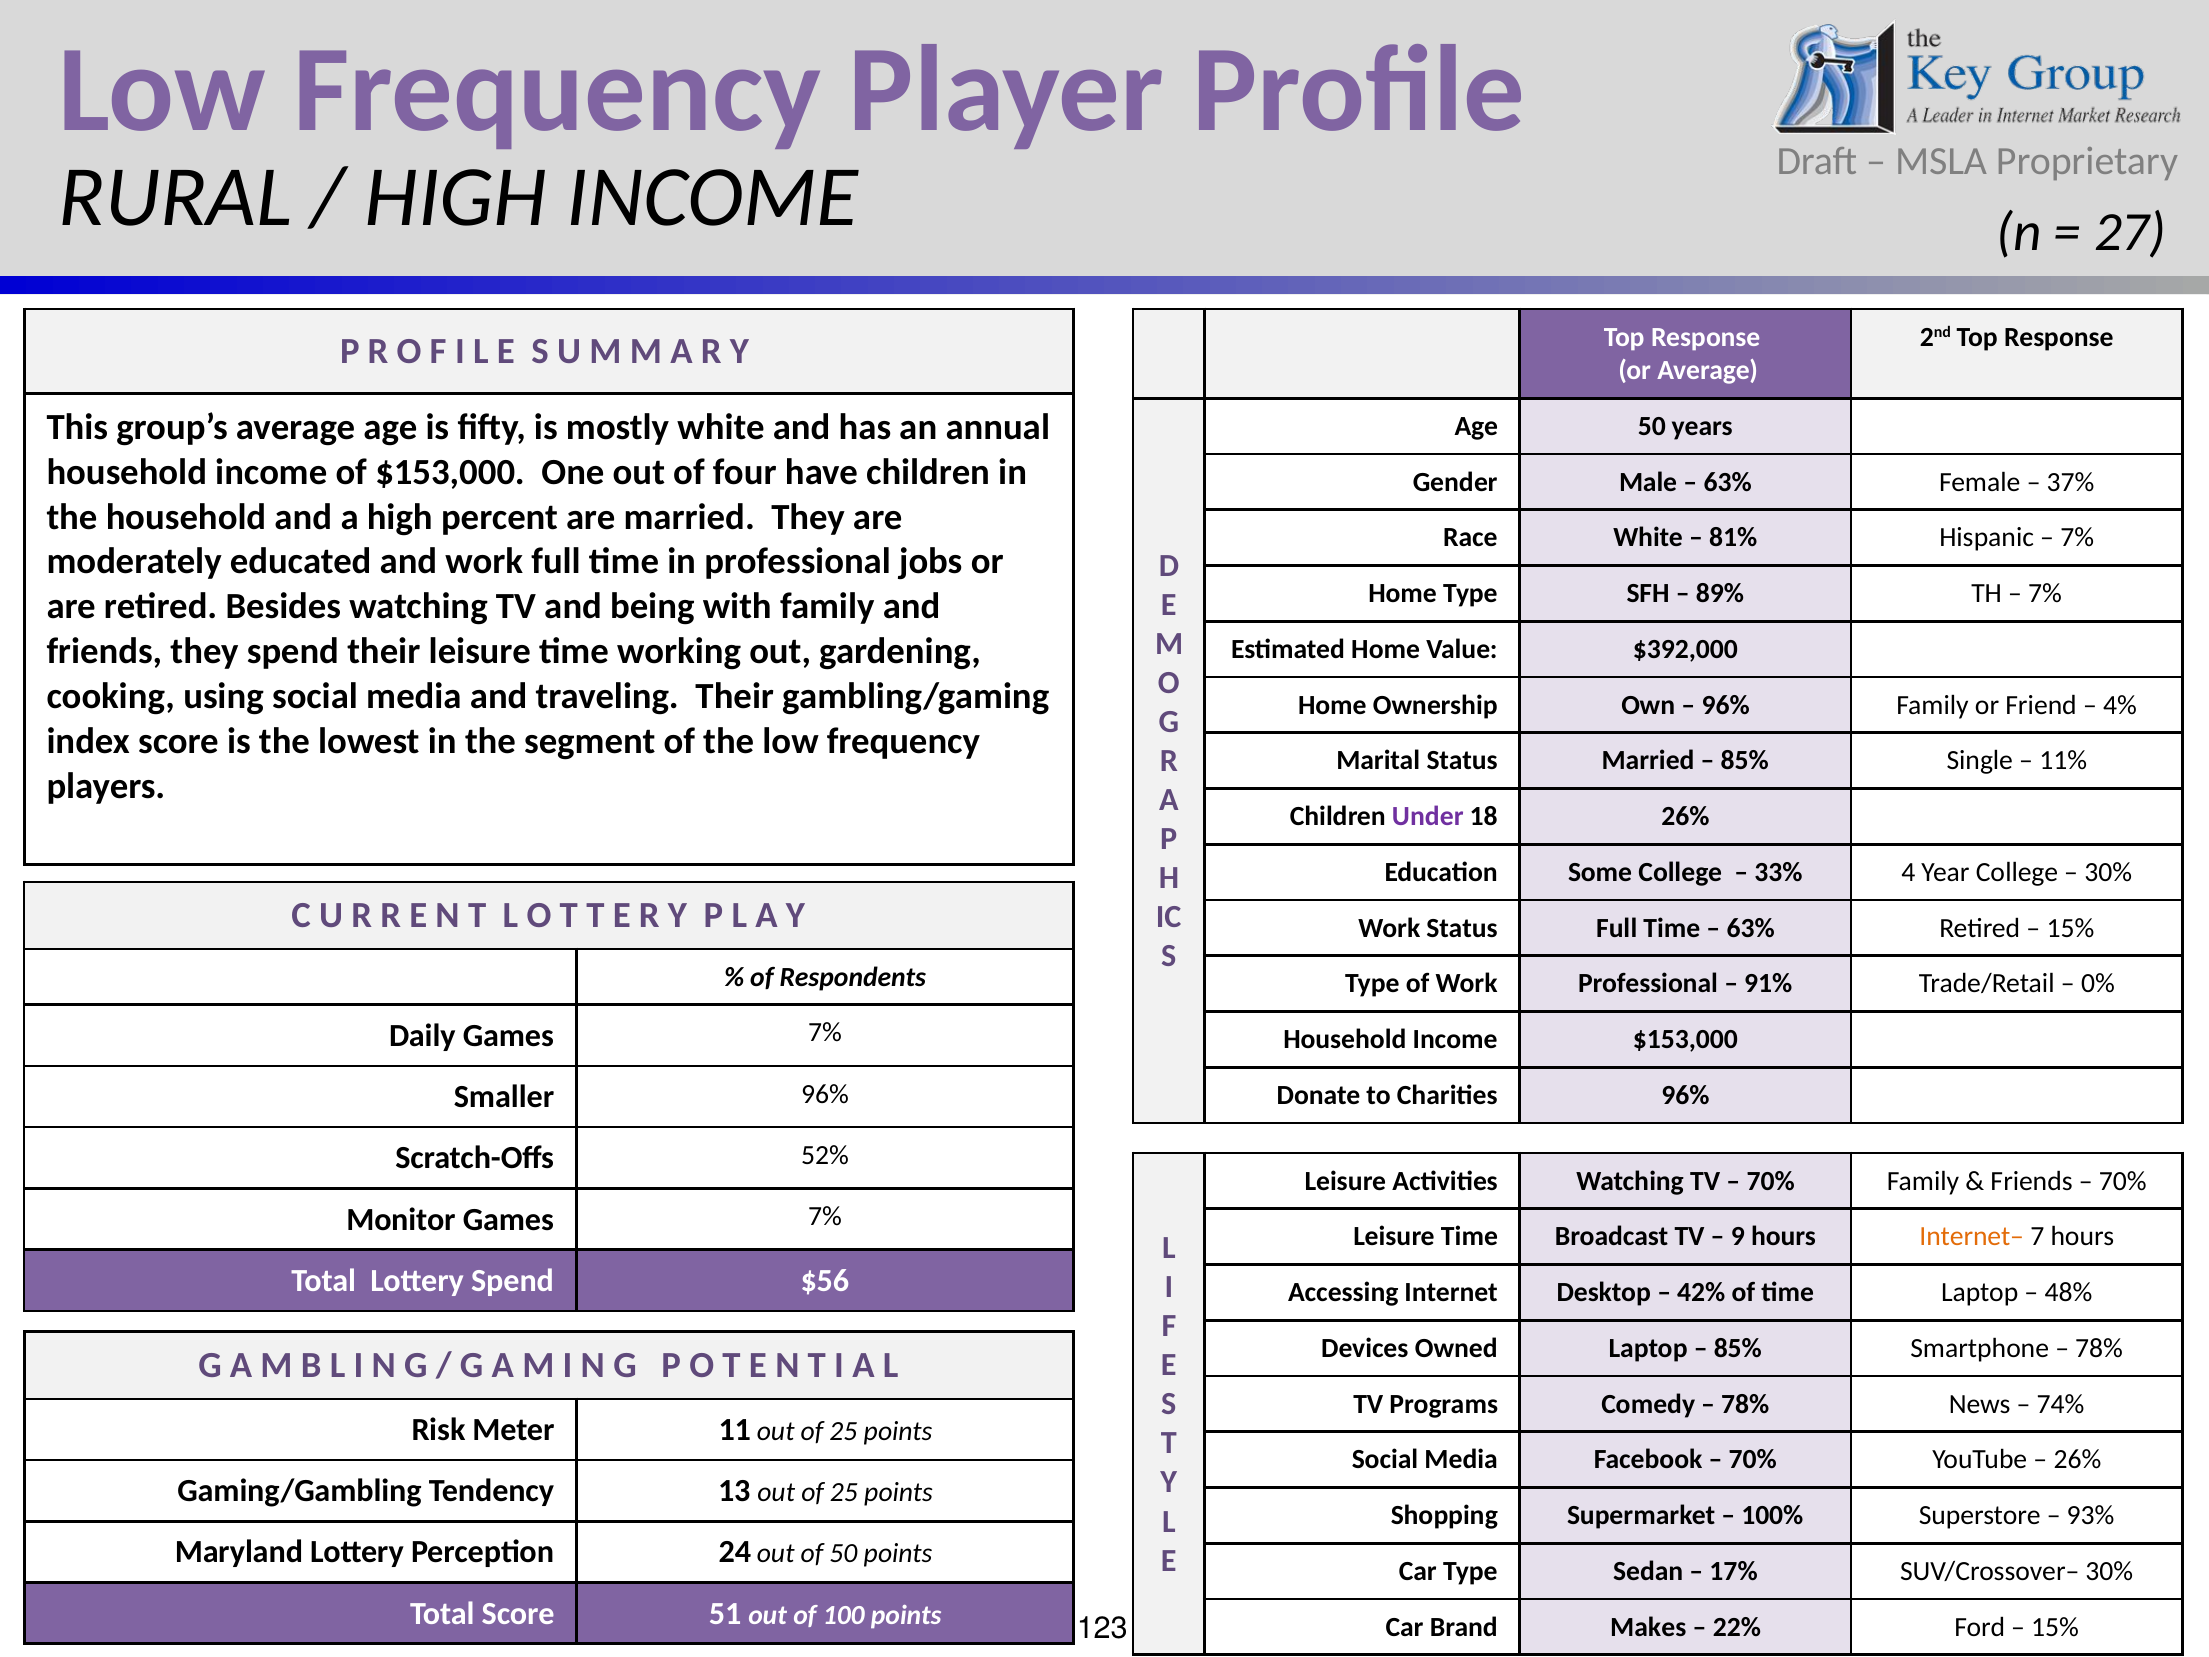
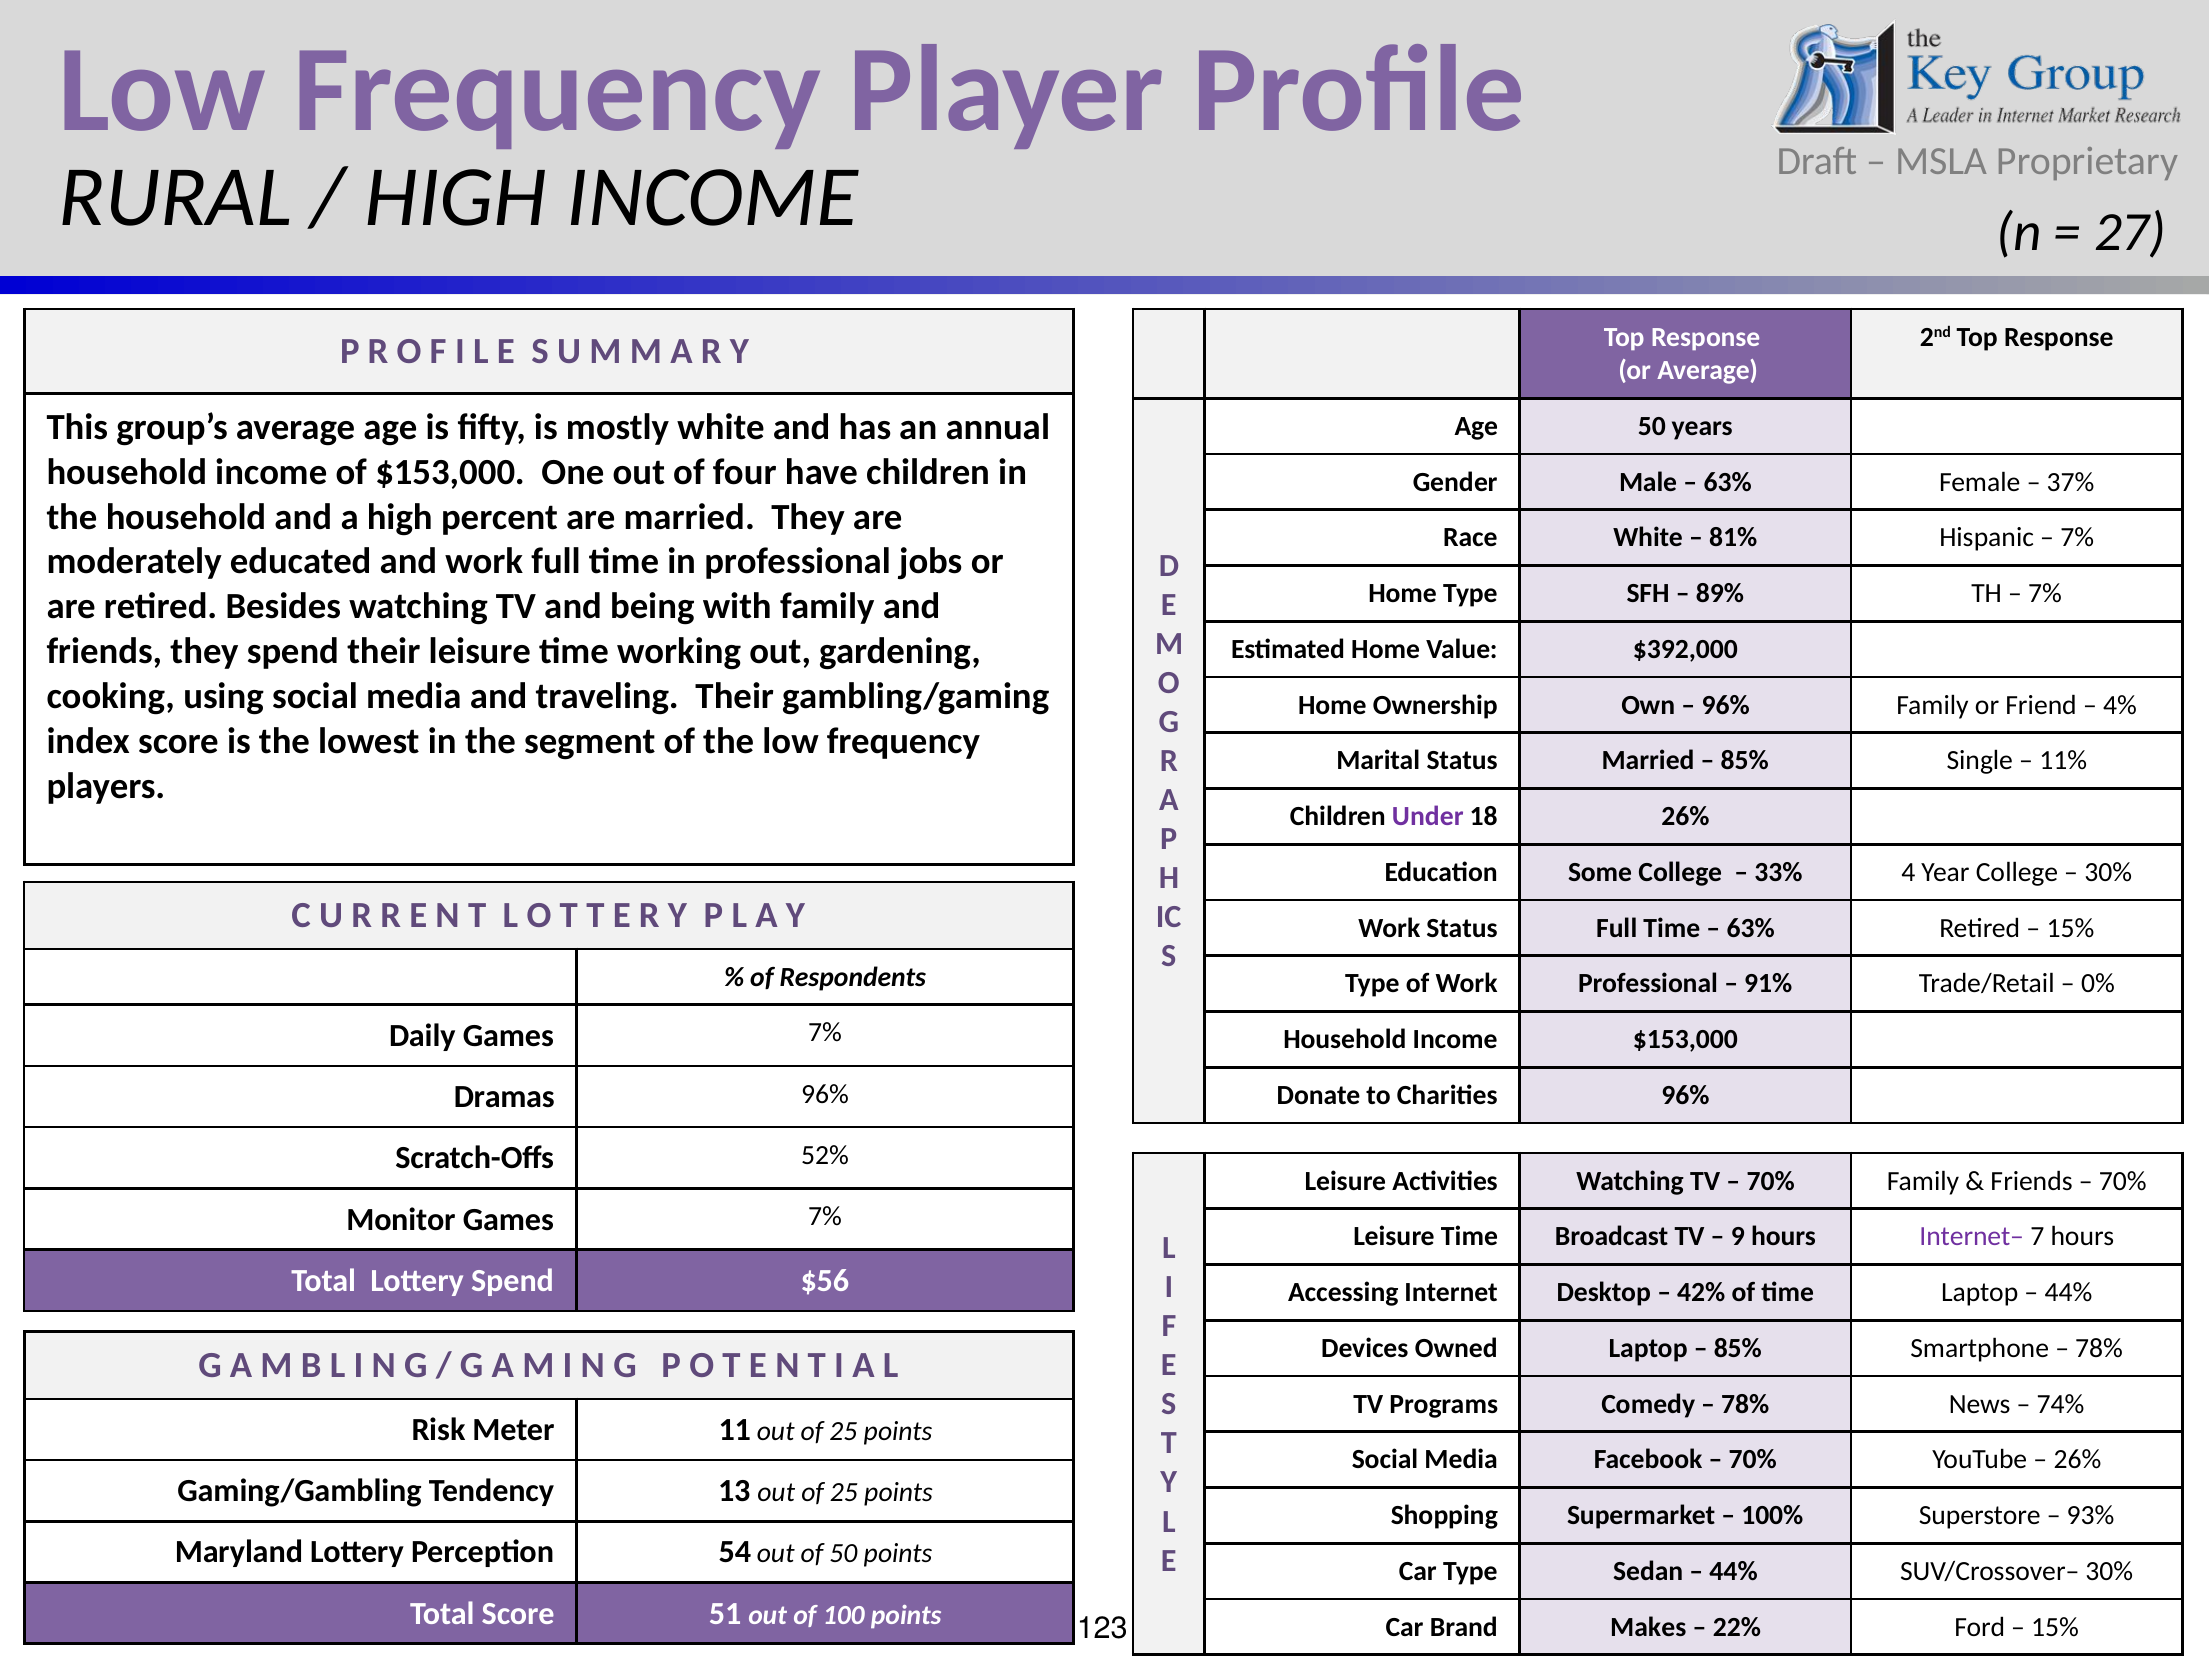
Smaller: Smaller -> Dramas
Internet– colour: orange -> purple
48% at (2069, 1292): 48% -> 44%
24: 24 -> 54
17% at (1733, 1571): 17% -> 44%
